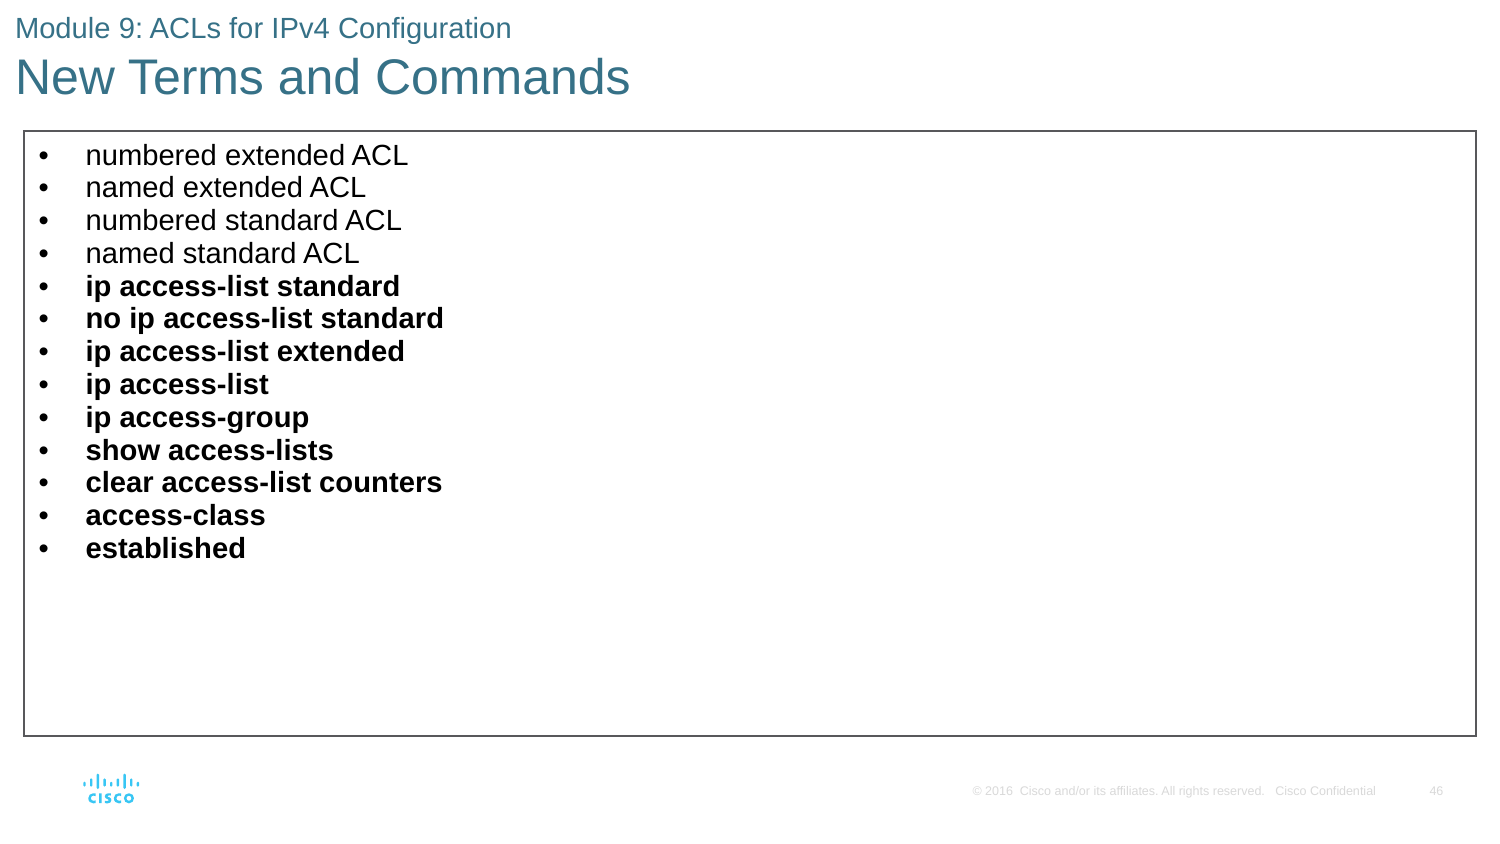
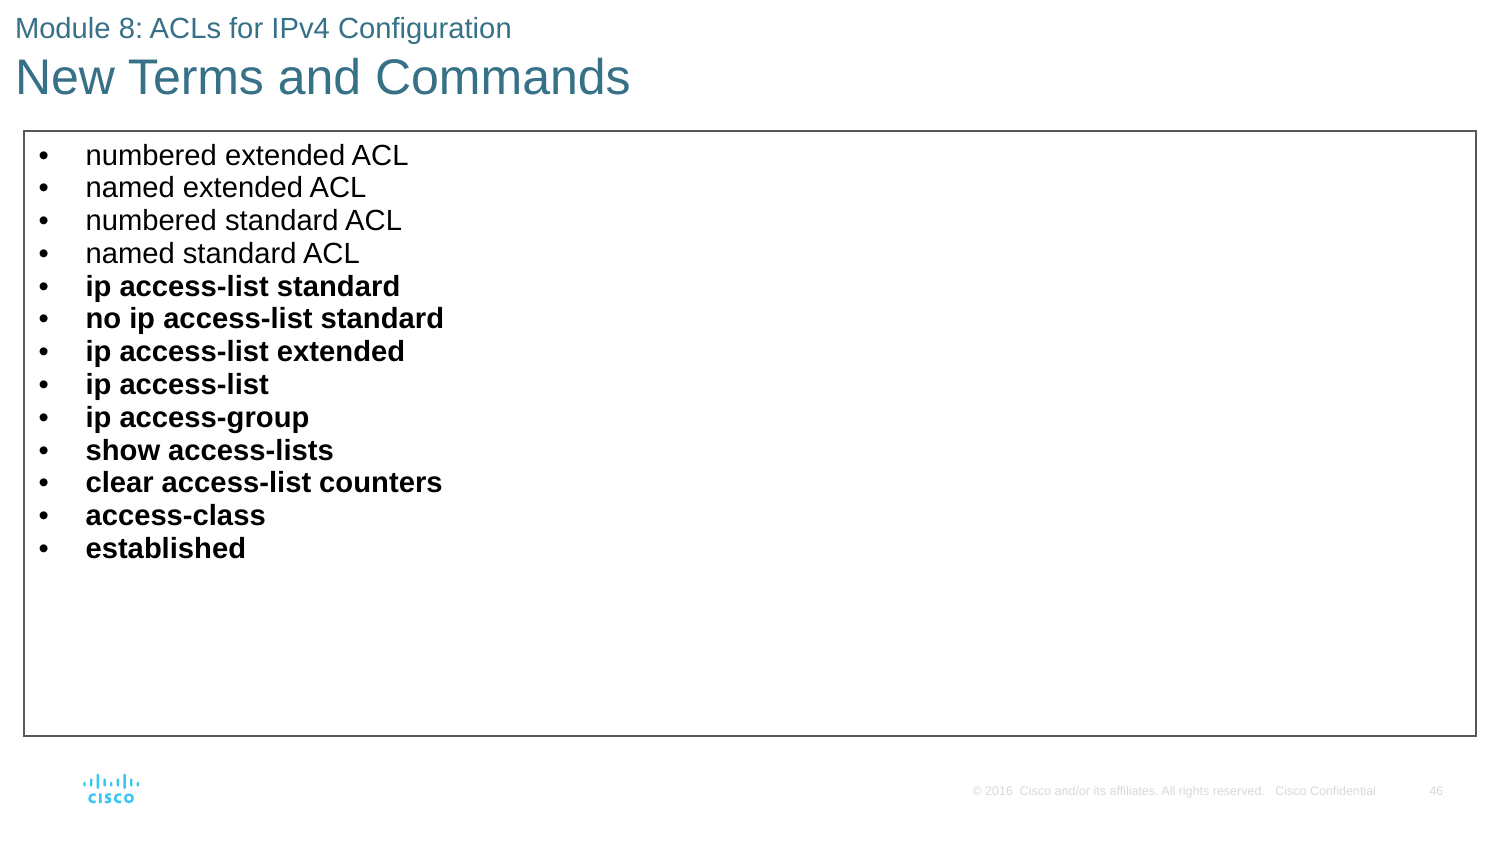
9: 9 -> 8
